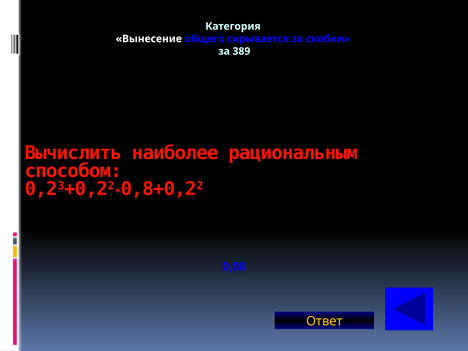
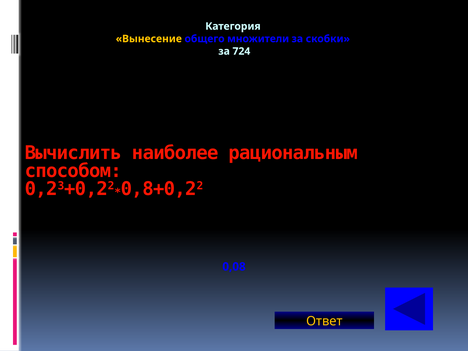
Вынесение colour: white -> yellow
скрывается: скрывается -> множители
389: 389 -> 724
